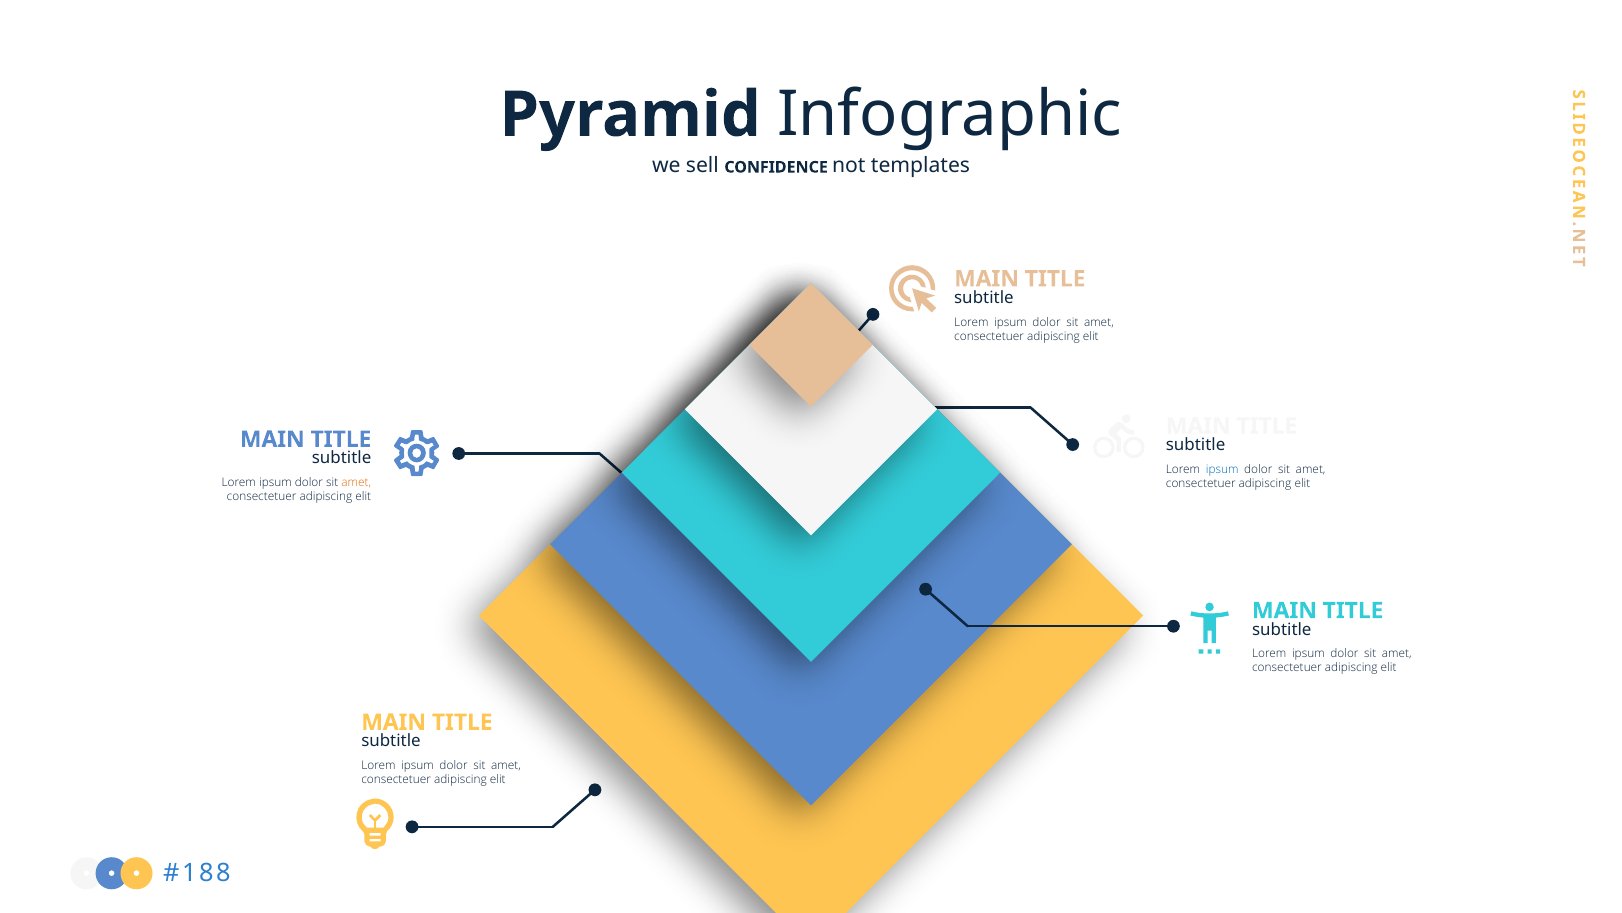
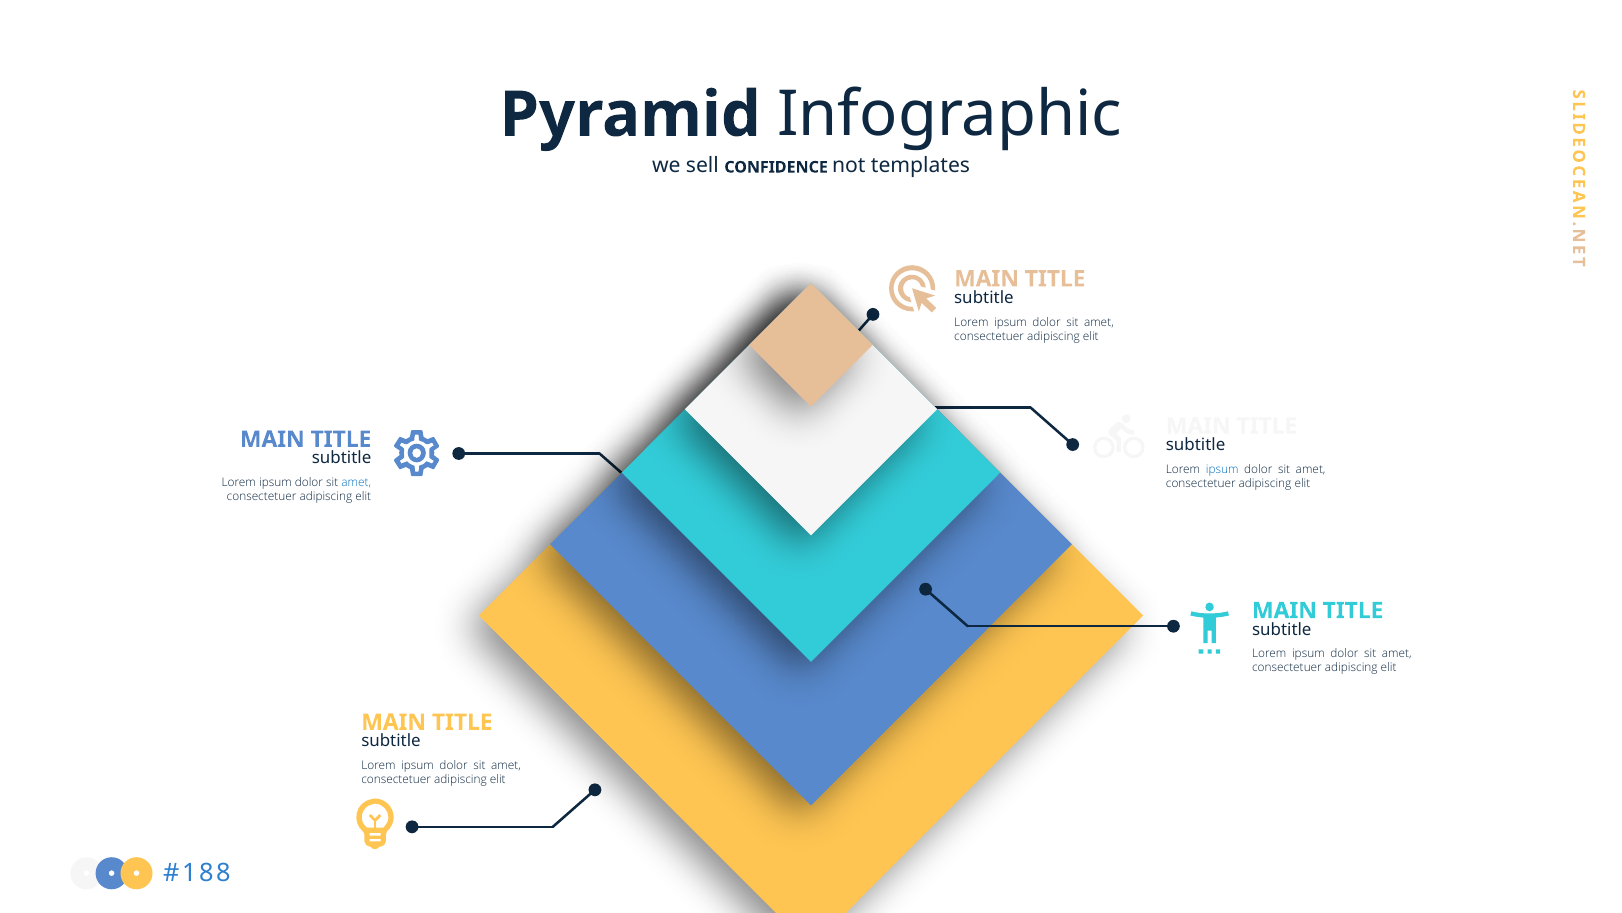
amet at (356, 482) colour: orange -> blue
